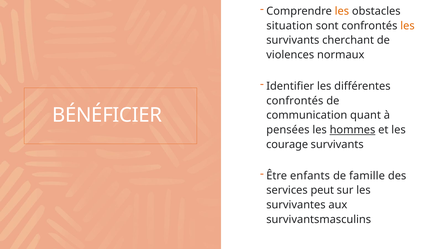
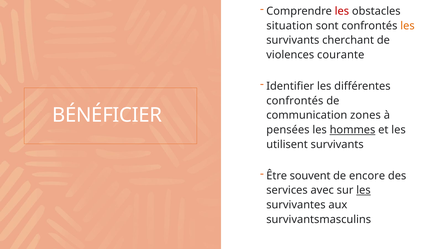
les at (342, 11) colour: orange -> red
normaux: normaux -> courante
quant: quant -> zones
courage: courage -> utilisent
enfants: enfants -> souvent
famille: famille -> encore
peut: peut -> avec
les at (363, 190) underline: none -> present
